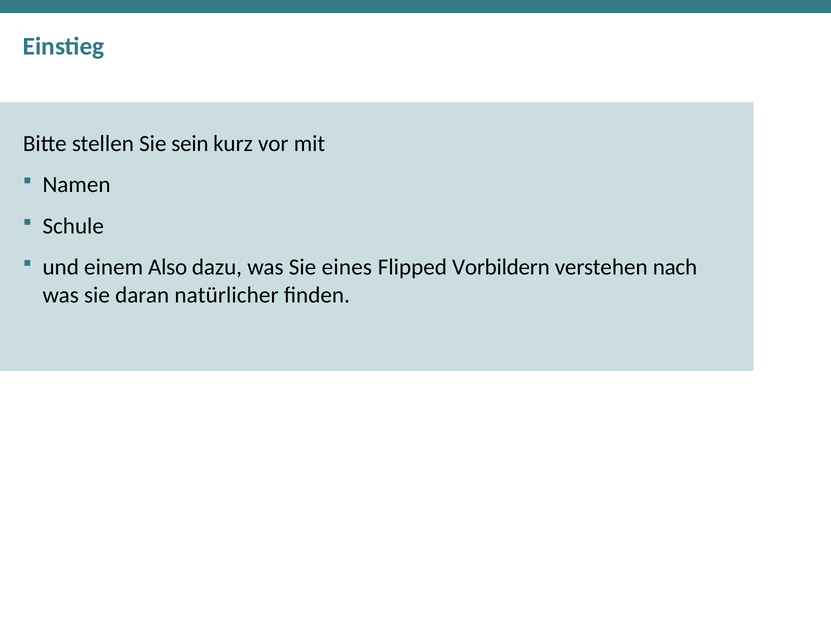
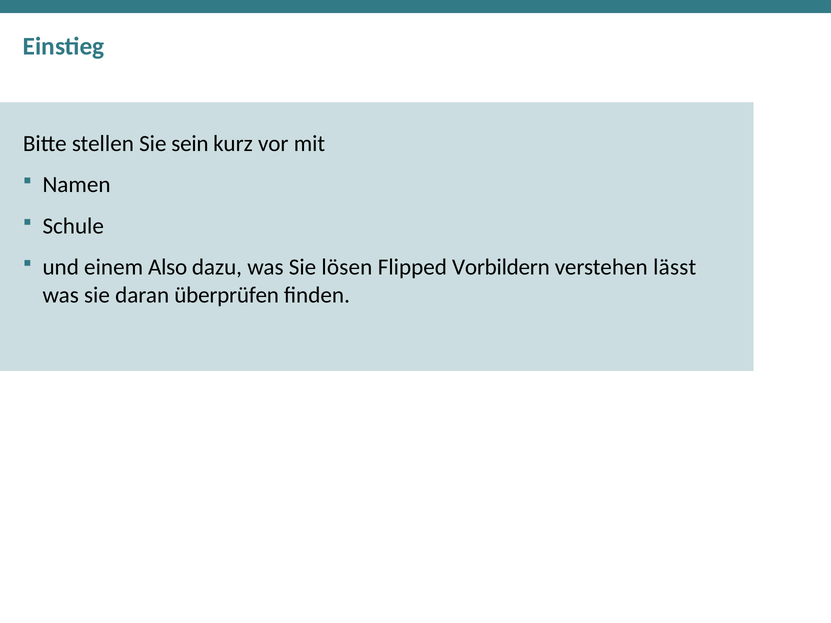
eines: eines -> lösen
nach: nach -> lässt
natürlicher: natürlicher -> überprüfen
